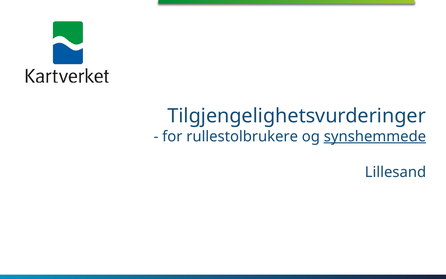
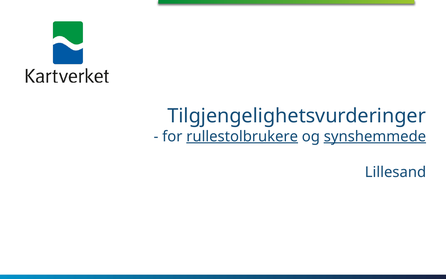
rullestolbrukere underline: none -> present
